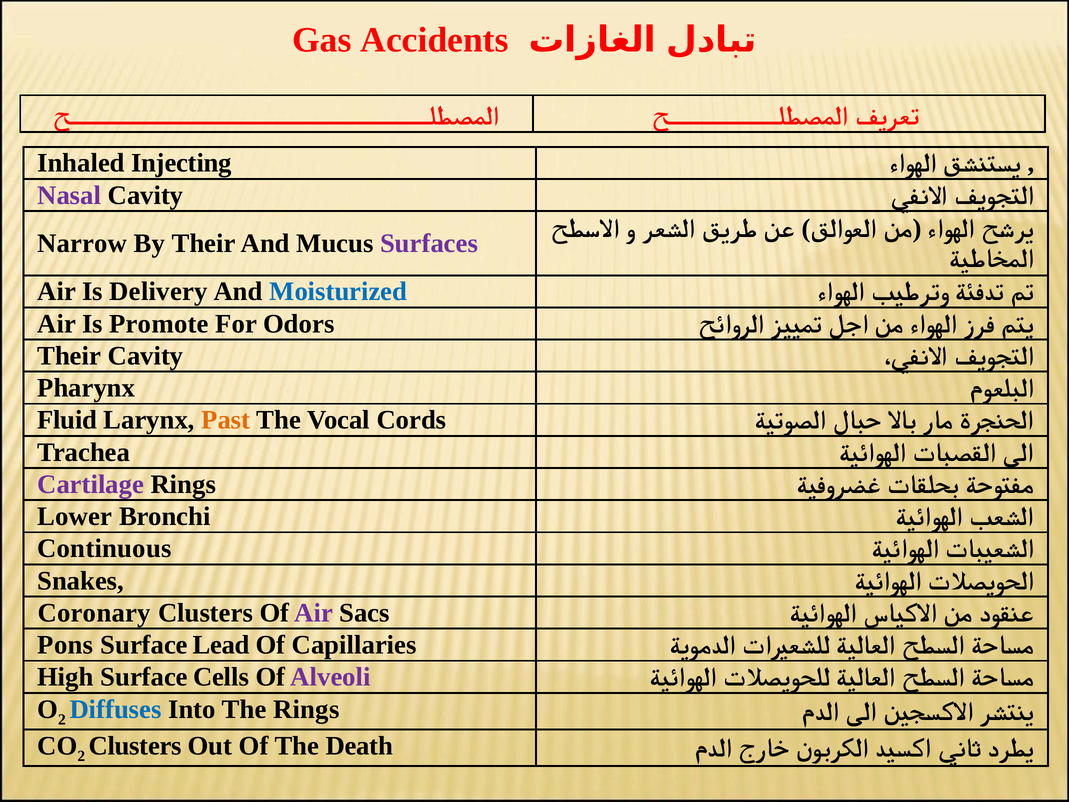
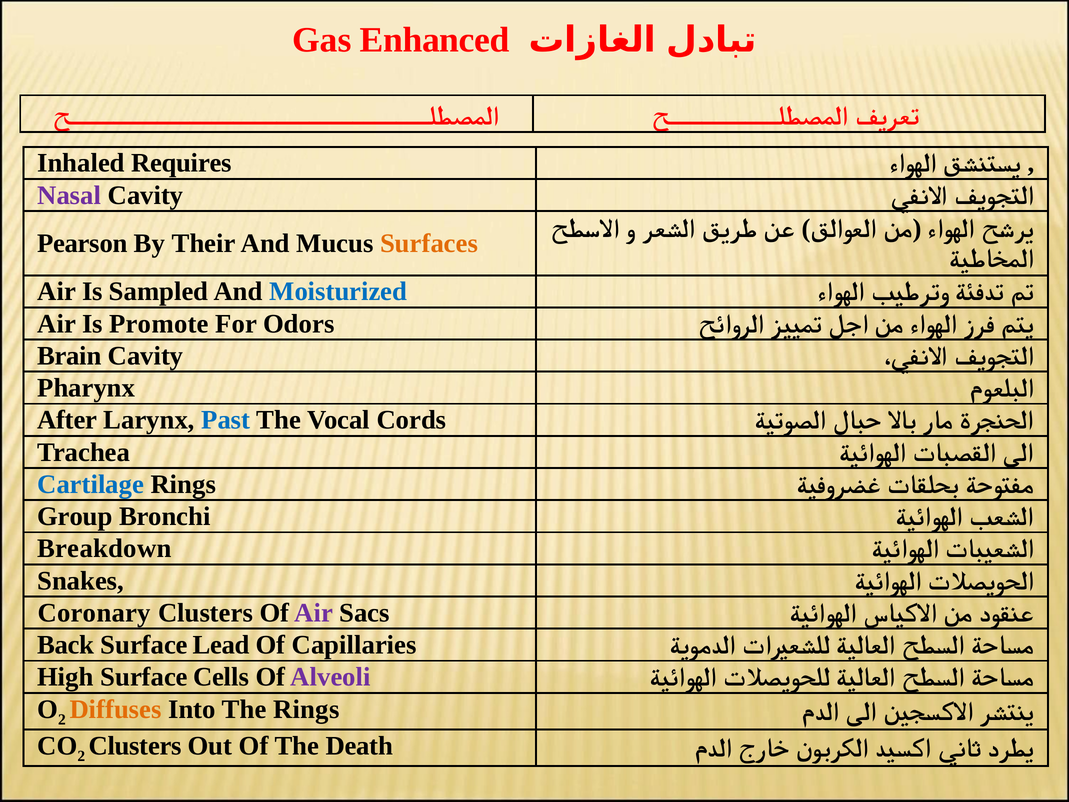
Accidents: Accidents -> Enhanced
Injecting: Injecting -> Requires
Narrow: Narrow -> Pearson
Surfaces colour: purple -> orange
Delivery: Delivery -> Sampled
Their at (69, 356): Their -> Brain
Fluid: Fluid -> After
Past colour: orange -> blue
Cartilage colour: purple -> blue
Lower: Lower -> Group
Continuous: Continuous -> Breakdown
Pons: Pons -> Back
Diffuses colour: blue -> orange
